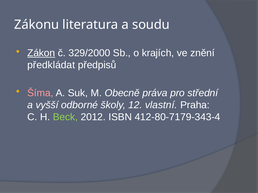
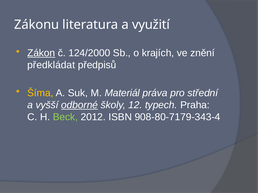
soudu: soudu -> využití
329/2000: 329/2000 -> 124/2000
Šíma colour: pink -> yellow
Obecně: Obecně -> Materiál
odborné underline: none -> present
vlastní: vlastní -> typech
412-80-7179-343-4: 412-80-7179-343-4 -> 908-80-7179-343-4
